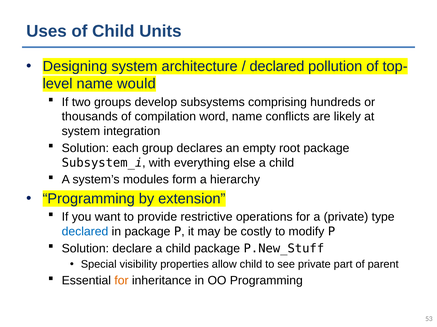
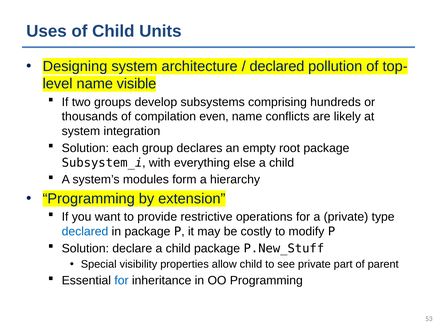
would: would -> visible
word: word -> even
for at (121, 281) colour: orange -> blue
